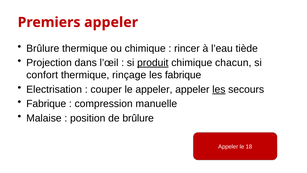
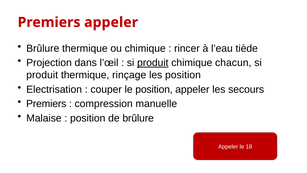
confort at (42, 75): confort -> produit
les fabrique: fabrique -> position
le appeler: appeler -> position
les at (219, 89) underline: present -> none
Fabrique at (46, 104): Fabrique -> Premiers
